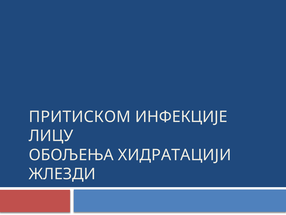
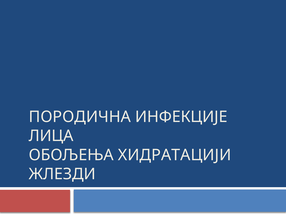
ПРИТИСКОМ: ПРИТИСКОМ -> ПОРОДИЧНА
ЛИЦУ: ЛИЦУ -> ЛИЦА
